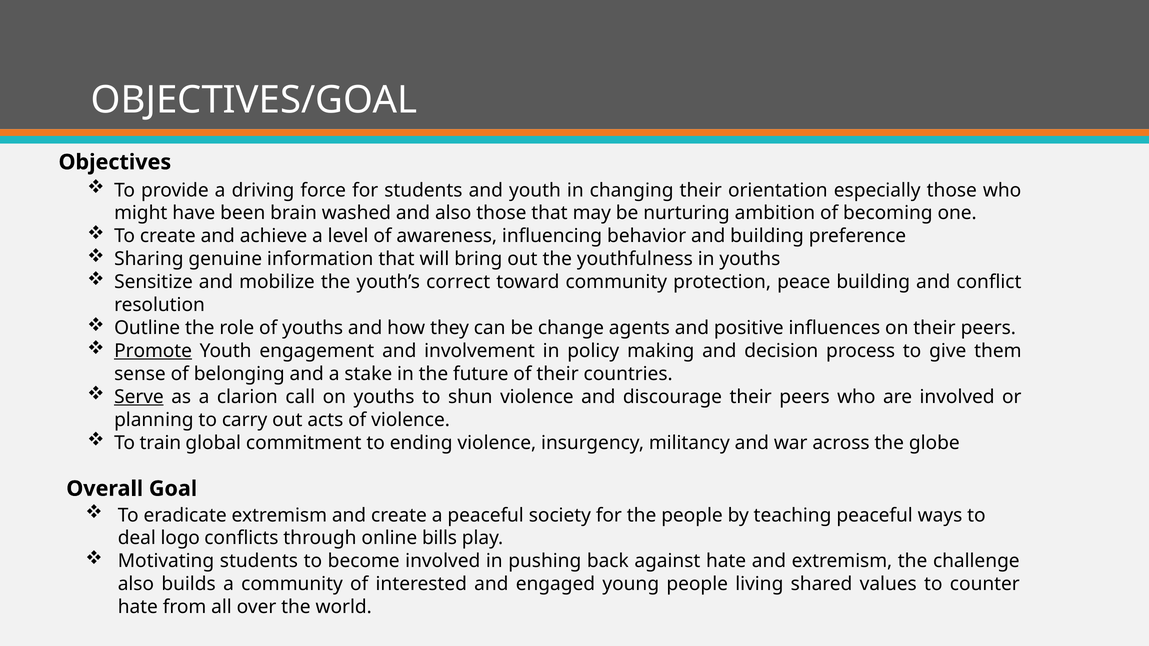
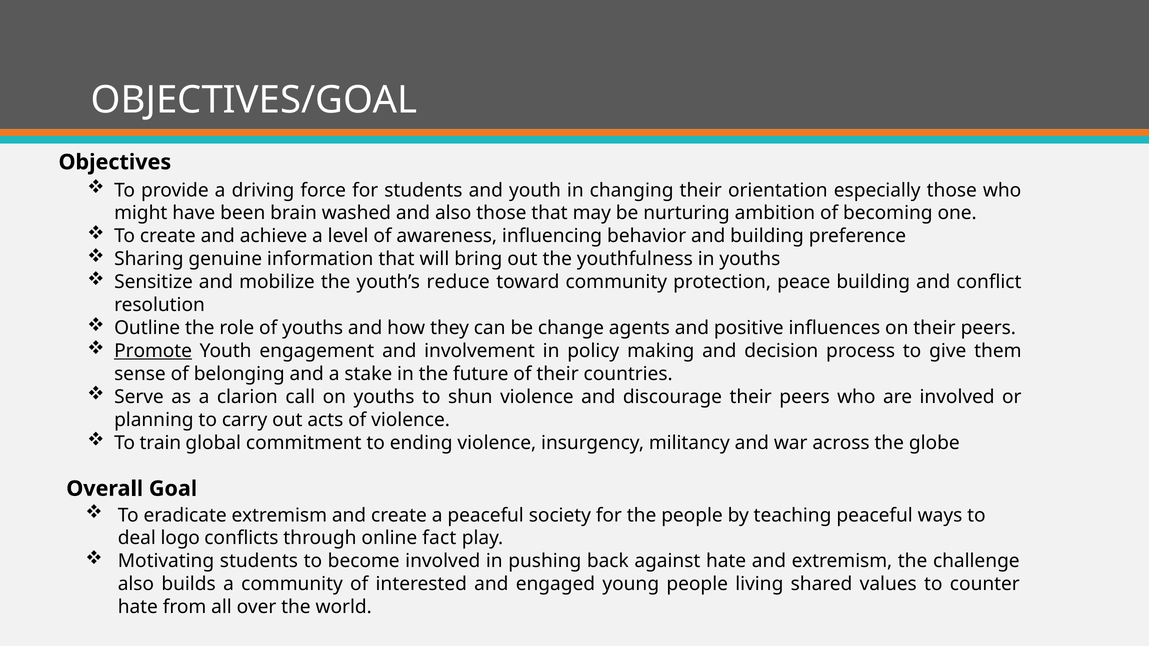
correct: correct -> reduce
Serve underline: present -> none
bills: bills -> fact
